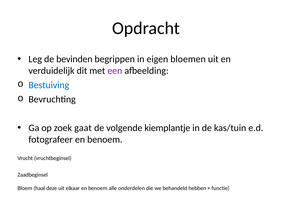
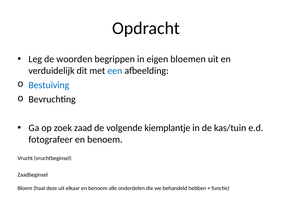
bevinden: bevinden -> woorden
een colour: purple -> blue
gaat: gaat -> zaad
